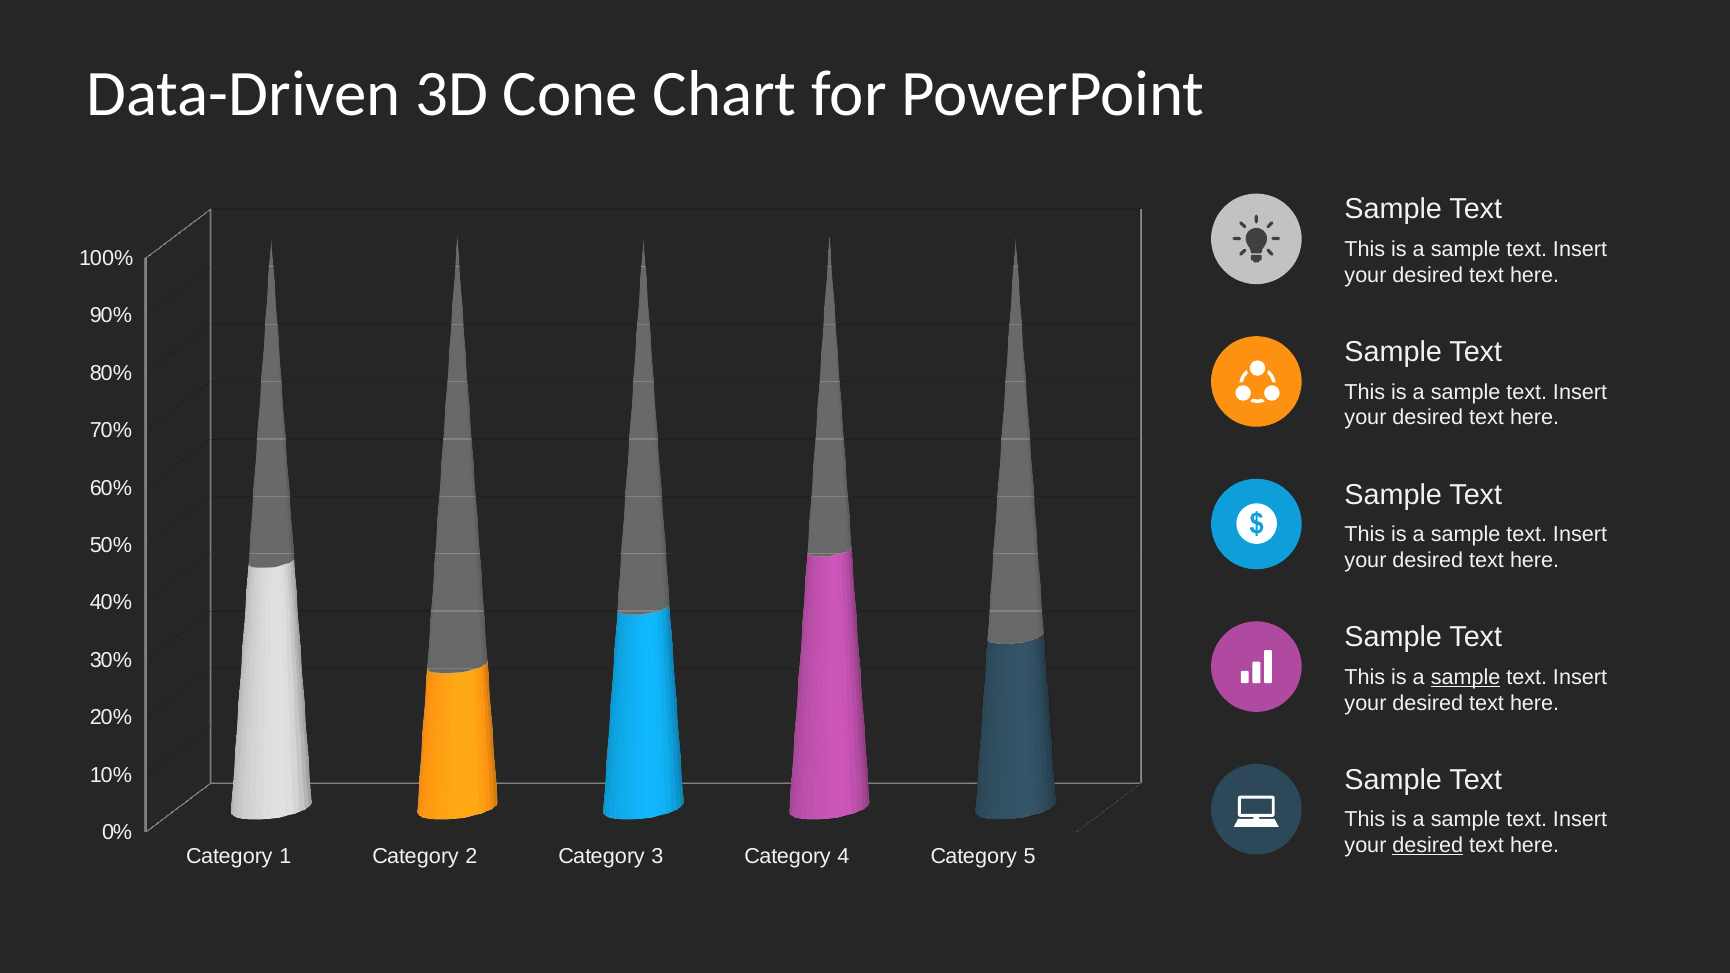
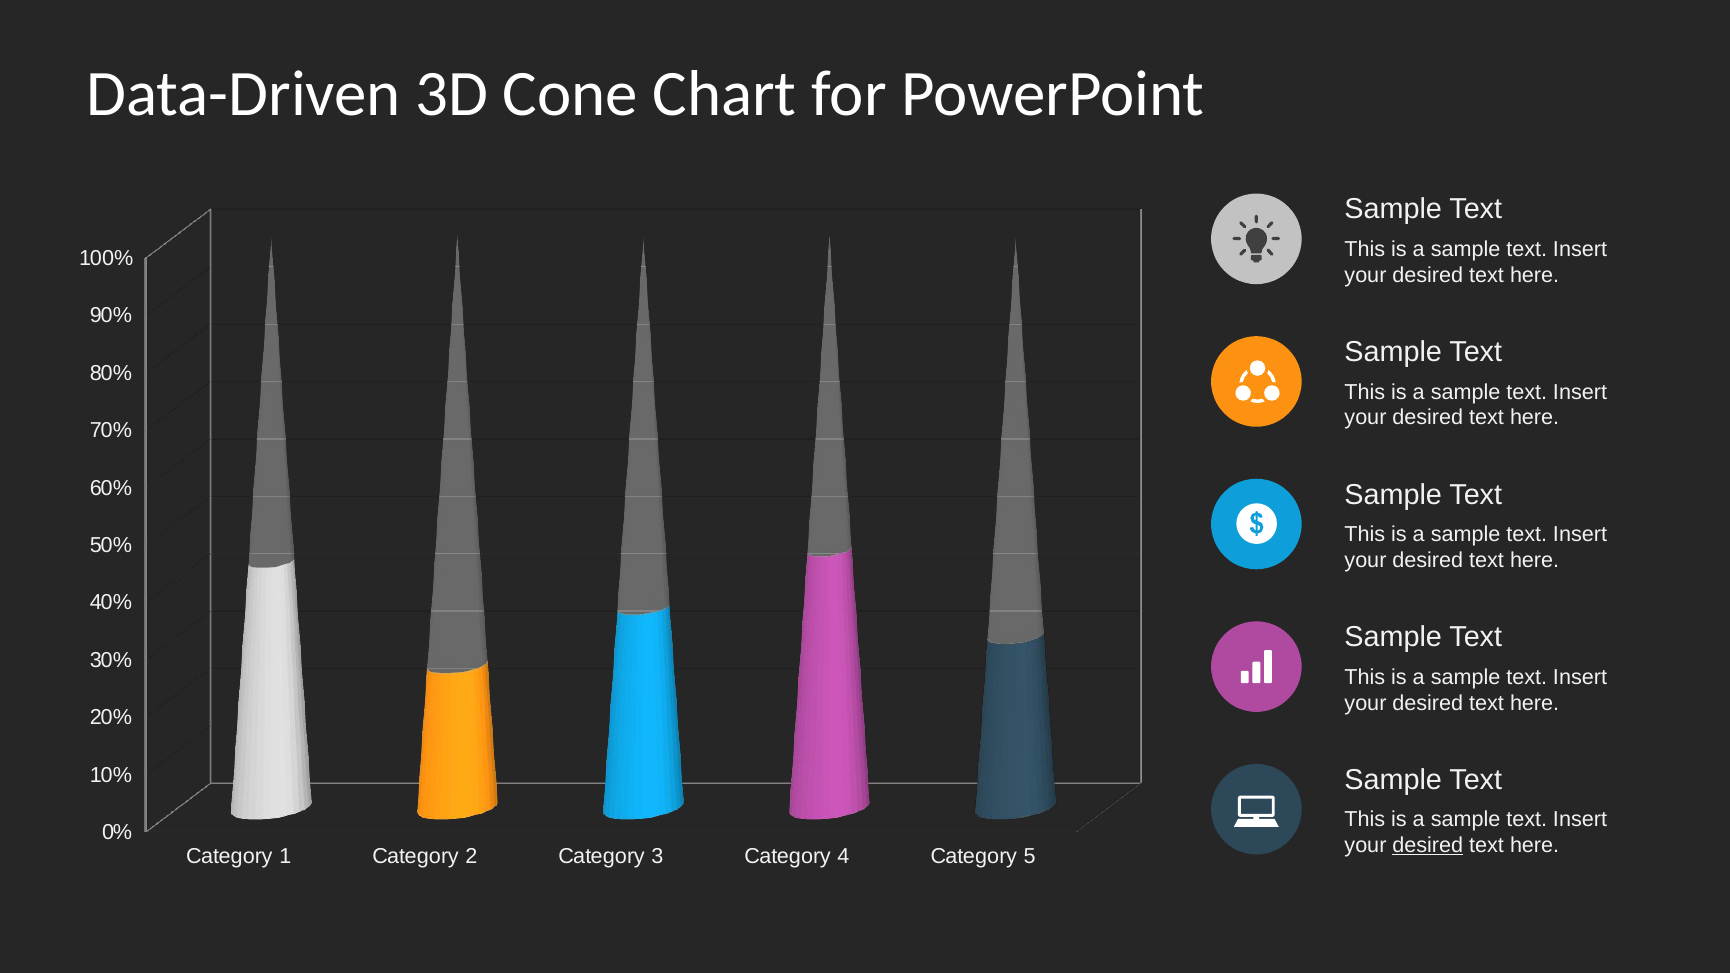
sample at (1466, 677) underline: present -> none
